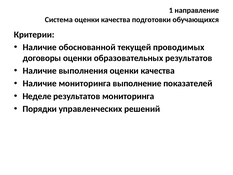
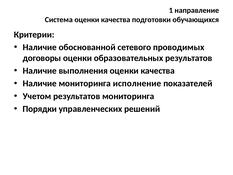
текущей: текущей -> сетевого
выполнение: выполнение -> исполнение
Неделе: Неделе -> Учетом
